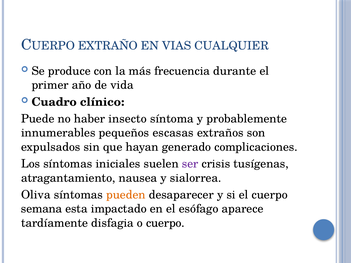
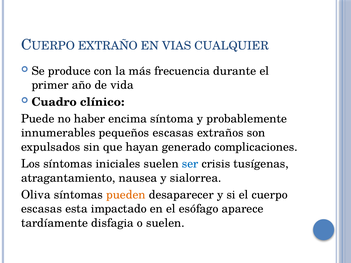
insecto: insecto -> encima
ser colour: purple -> blue
semana at (42, 209): semana -> escasas
o cuerpo: cuerpo -> suelen
